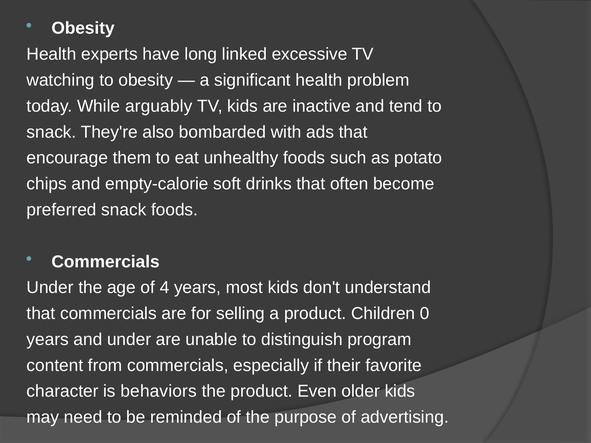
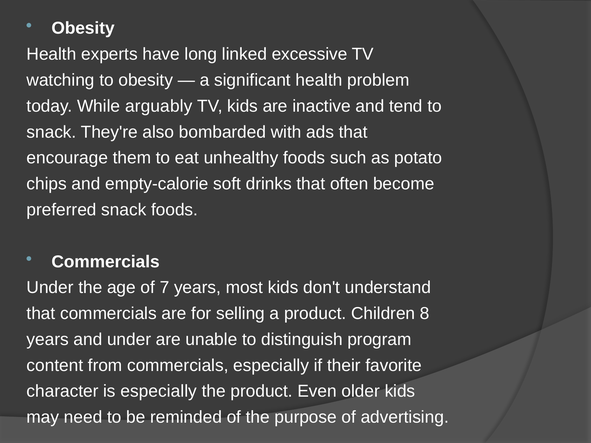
4: 4 -> 7
0: 0 -> 8
is behaviors: behaviors -> especially
